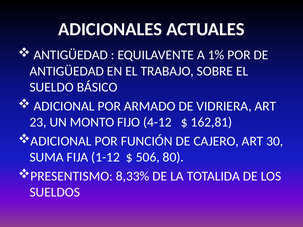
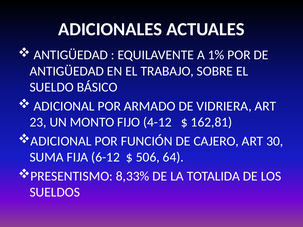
1-12: 1-12 -> 6-12
80: 80 -> 64
